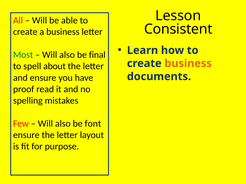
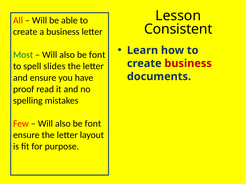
final at (97, 55): final -> font
business at (188, 64) colour: orange -> red
about: about -> slides
